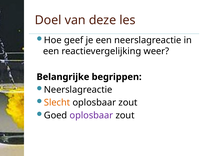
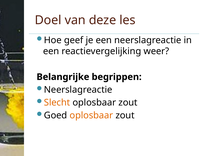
oplosbaar at (91, 115) colour: purple -> orange
